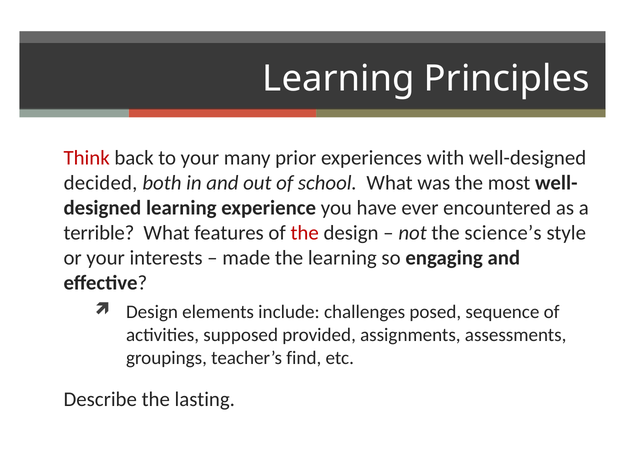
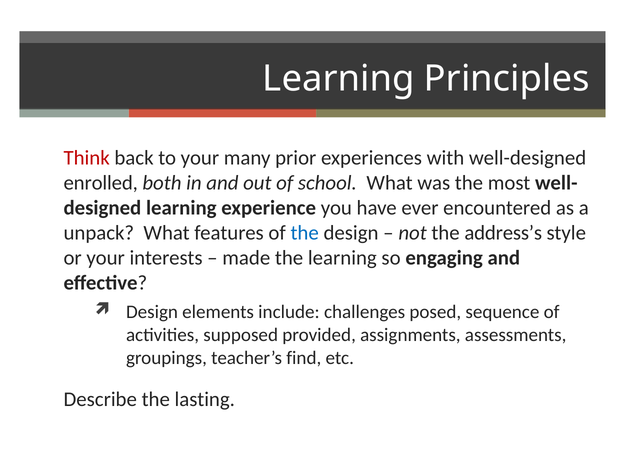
decided: decided -> enrolled
terrible: terrible -> unpack
the at (305, 233) colour: red -> blue
science’s: science’s -> address’s
